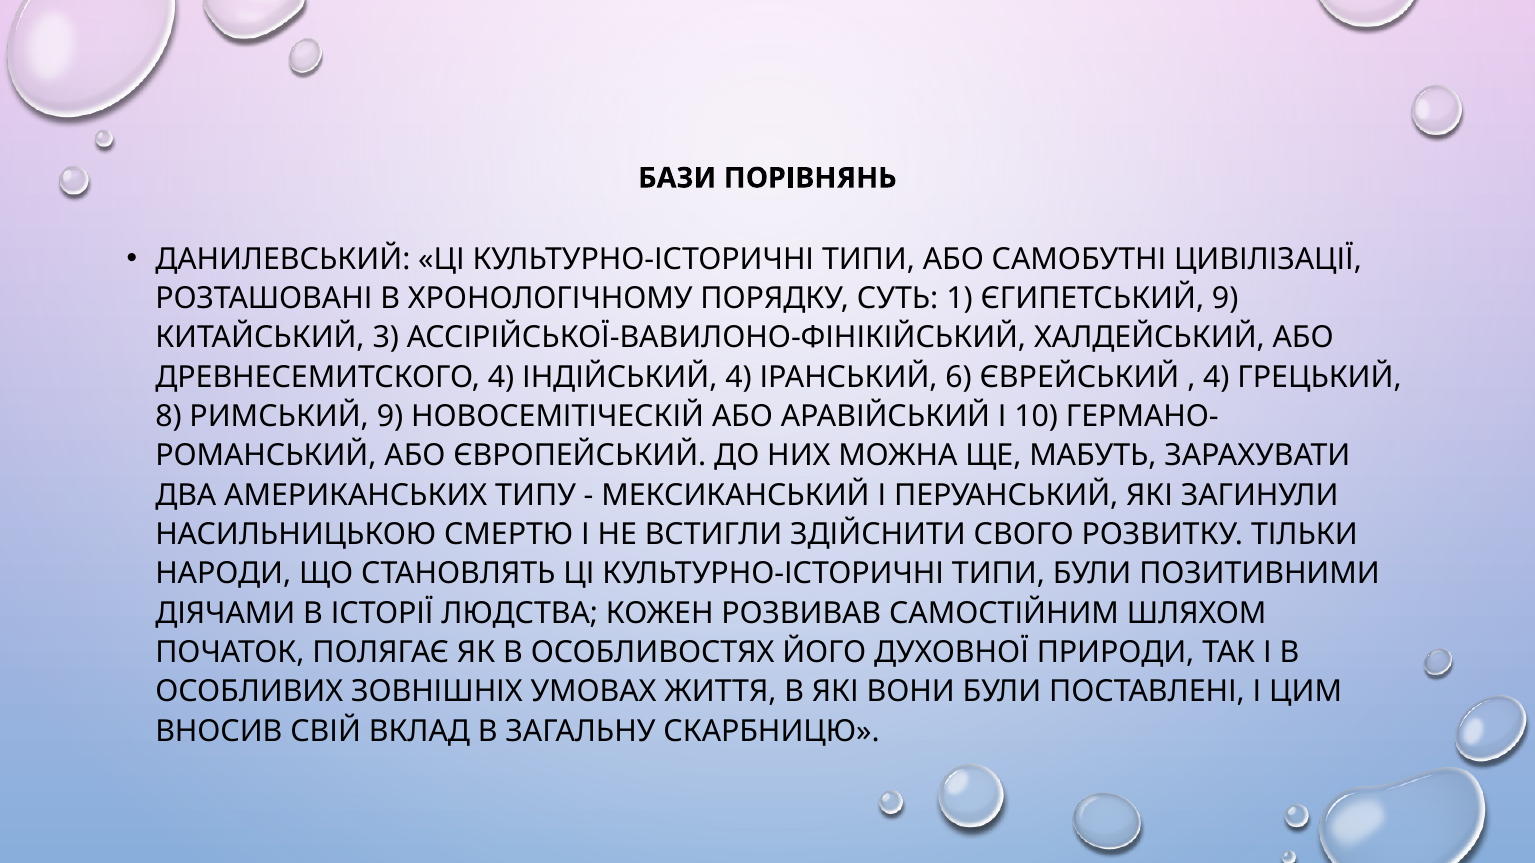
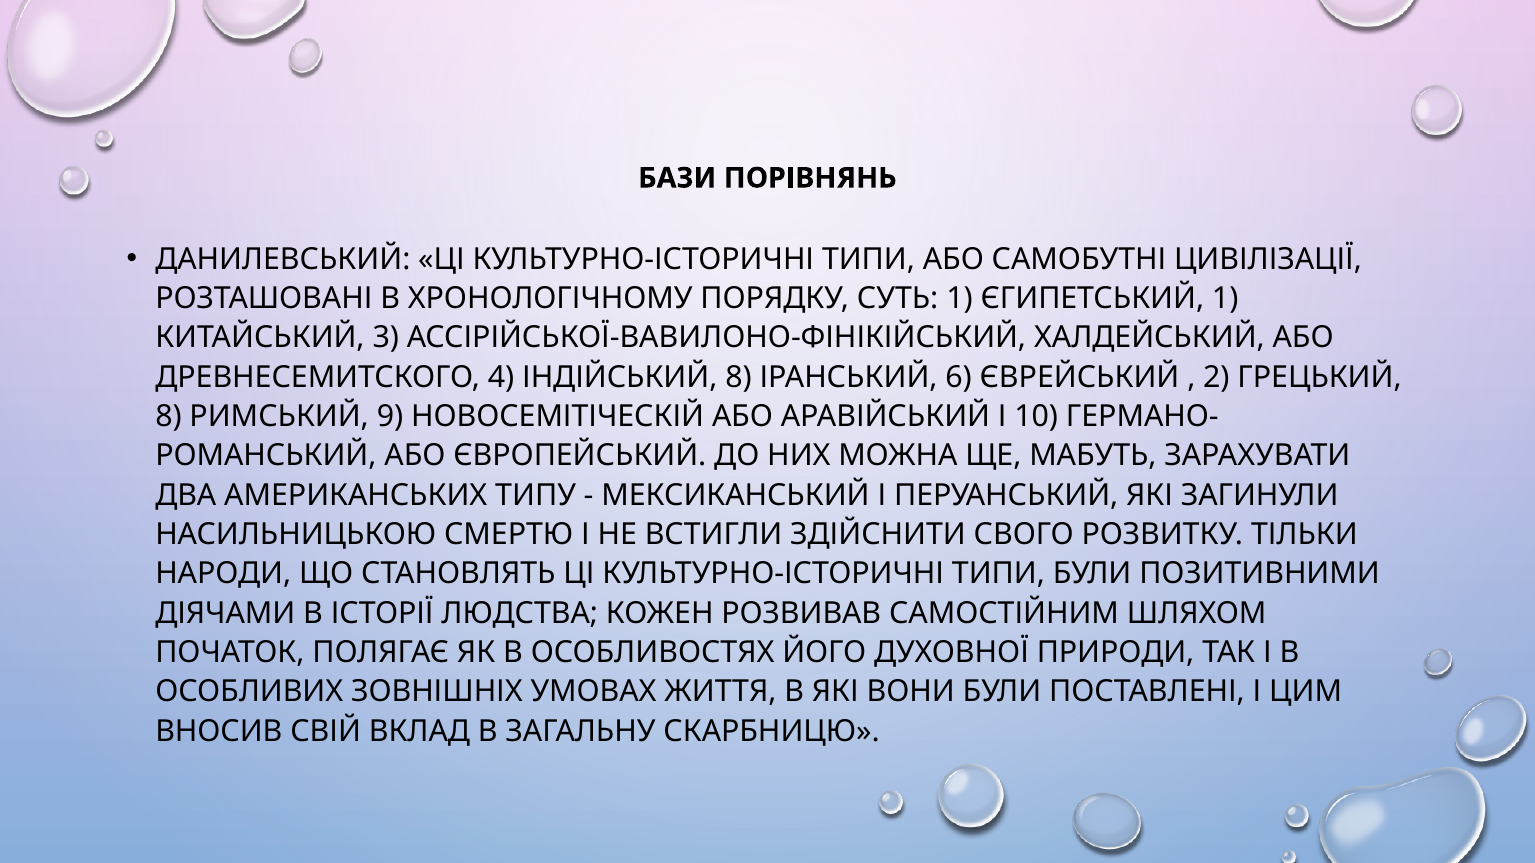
ЄГИПЕТСЬКИЙ 9: 9 -> 1
ІНДІЙСЬКИЙ 4: 4 -> 8
4 at (1216, 377): 4 -> 2
